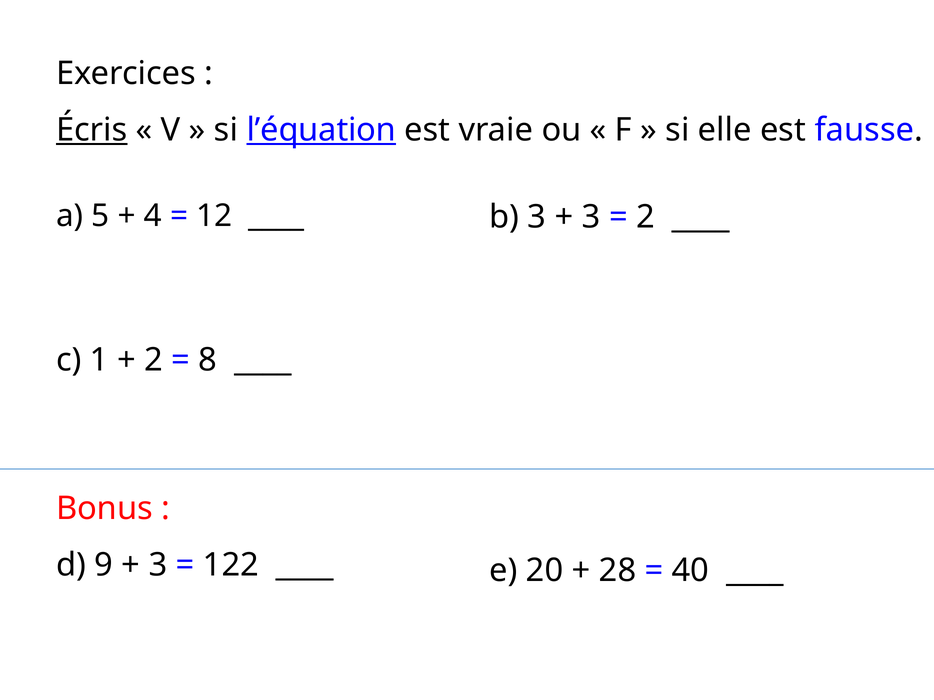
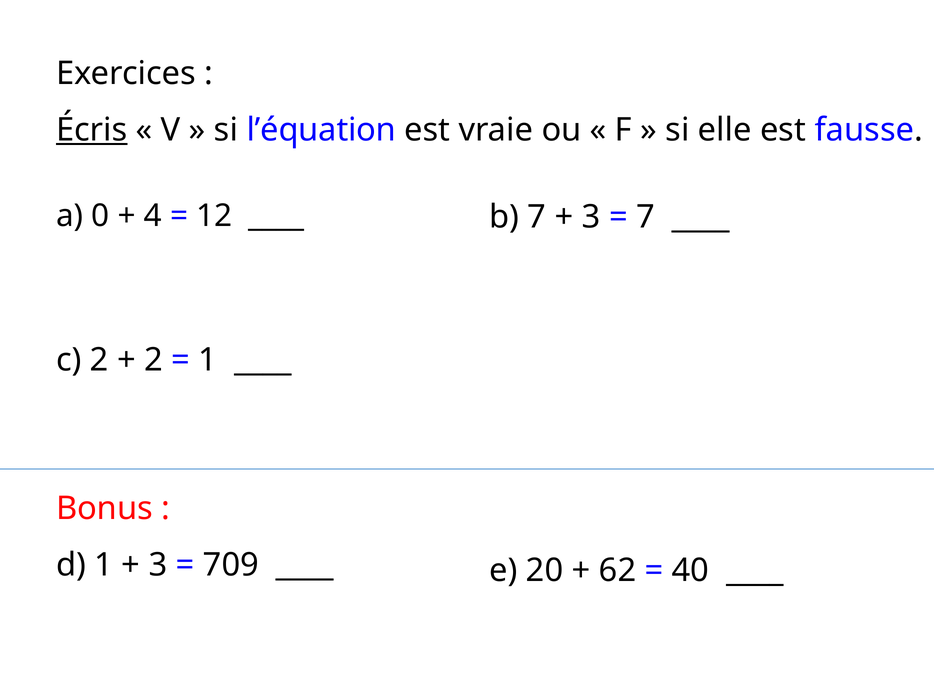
l’équation underline: present -> none
5: 5 -> 0
b 3: 3 -> 7
2 at (645, 217): 2 -> 7
c 1: 1 -> 2
8 at (208, 360): 8 -> 1
d 9: 9 -> 1
122: 122 -> 709
28: 28 -> 62
